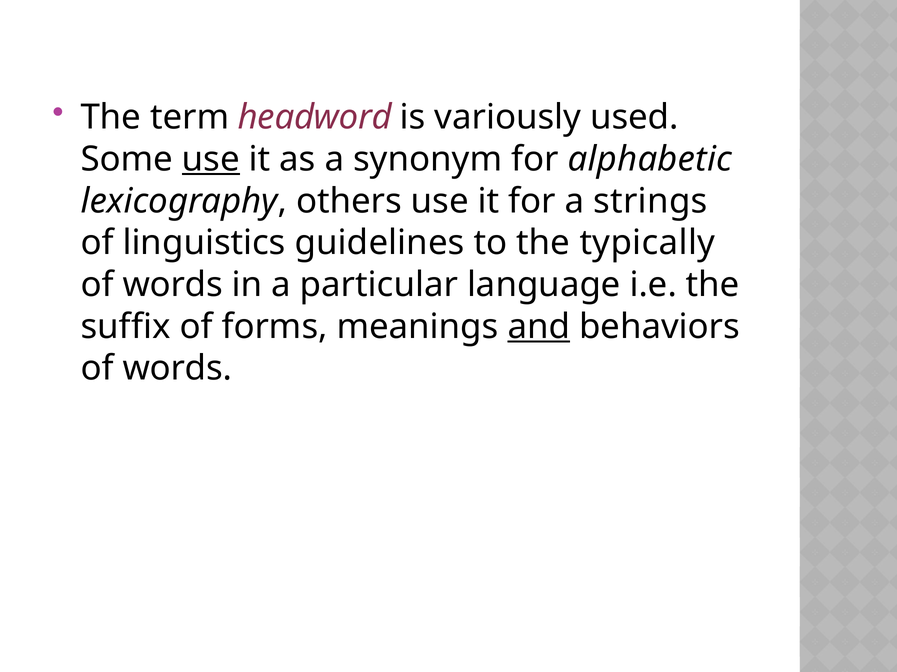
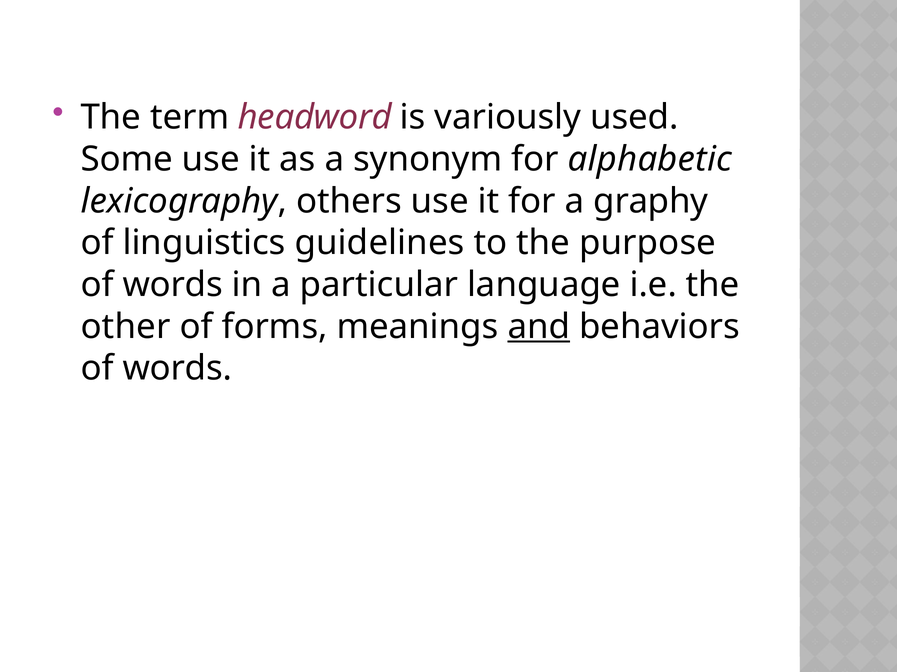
use at (211, 159) underline: present -> none
strings: strings -> graphy
typically: typically -> purpose
suffix: suffix -> other
